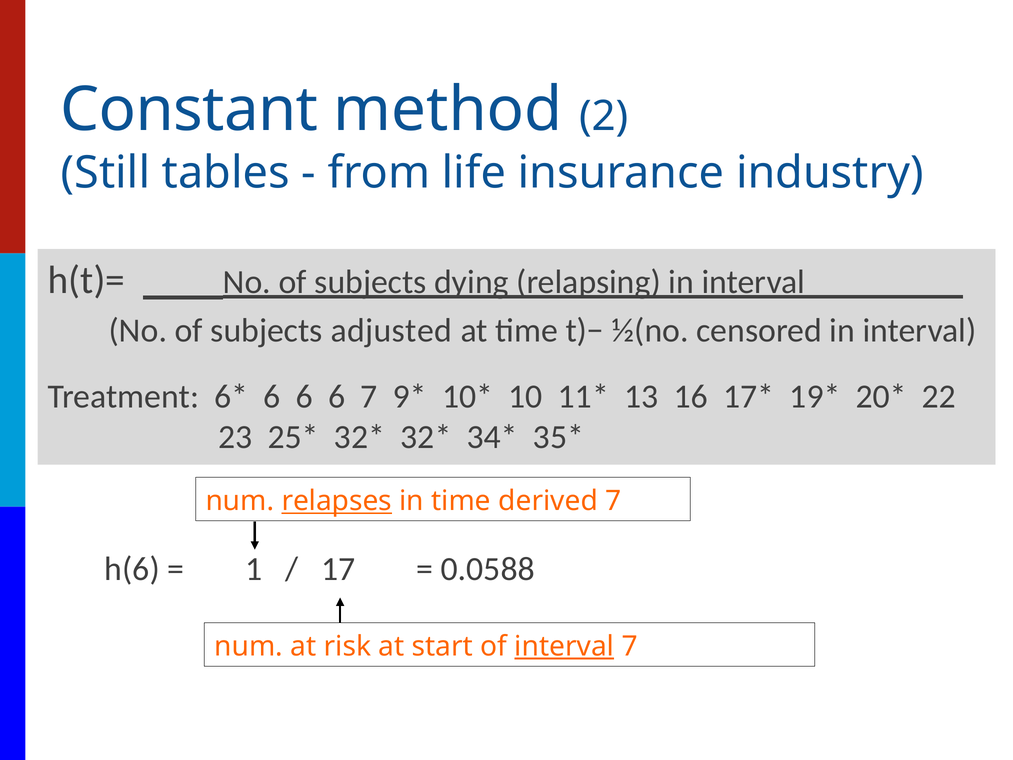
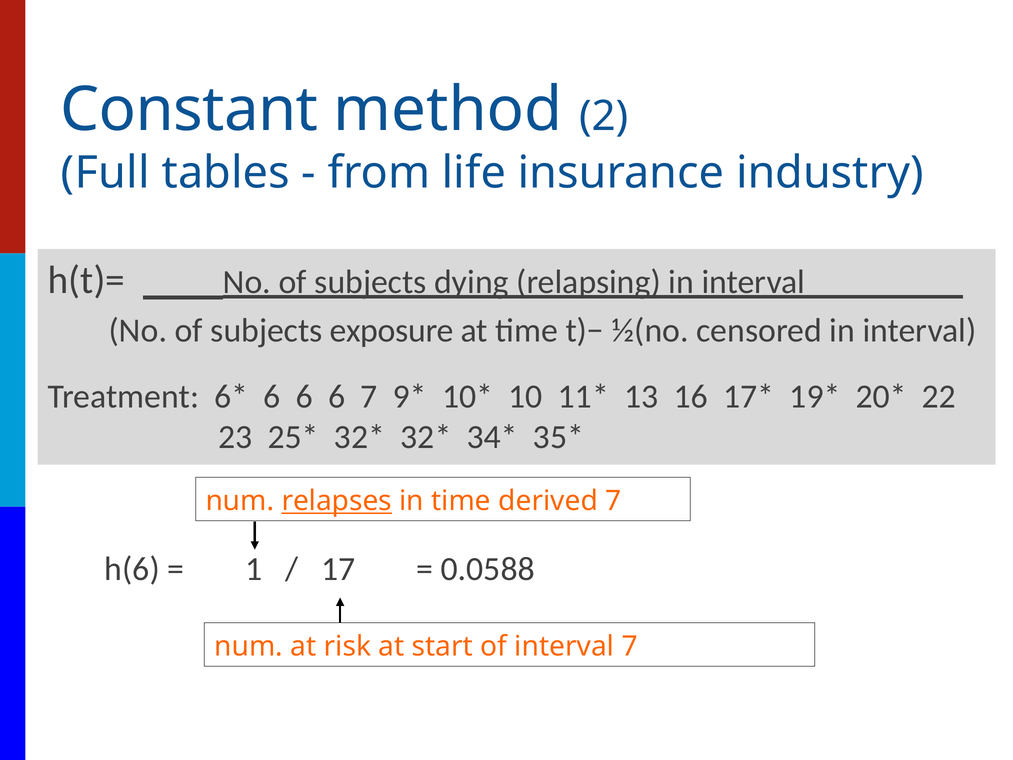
Still: Still -> Full
adjusted: adjusted -> exposure
interval at (564, 646) underline: present -> none
